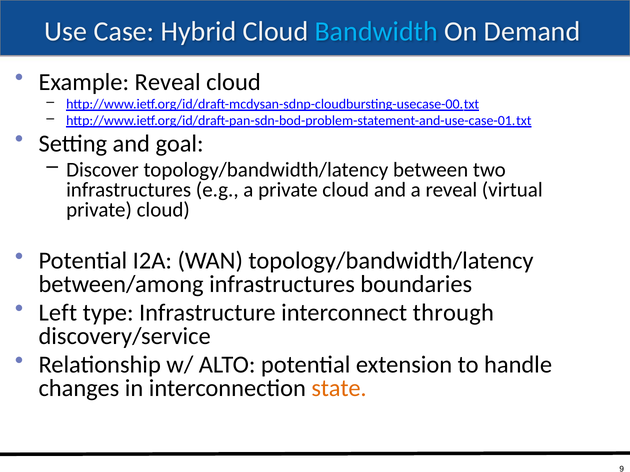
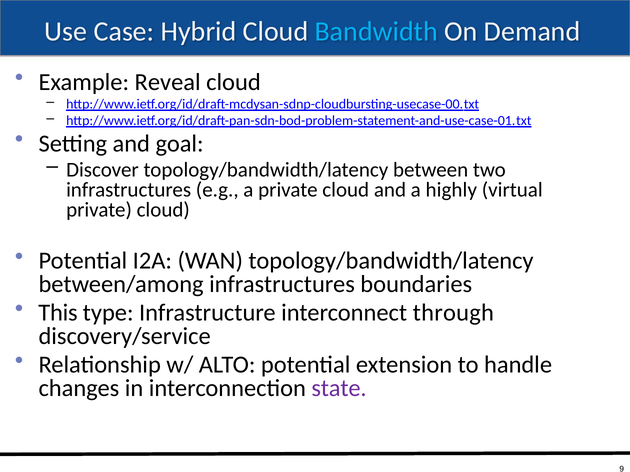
a reveal: reveal -> highly
Left: Left -> This
state colour: orange -> purple
